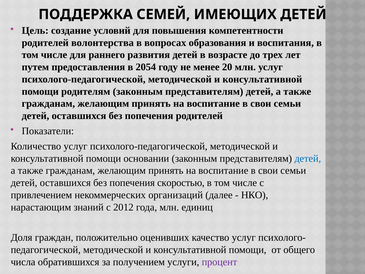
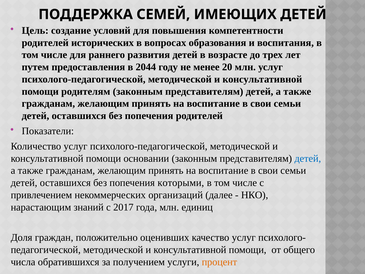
волонтерства: волонтерства -> исторических
2054: 2054 -> 2044
скоростью: скоростью -> которыми
2012: 2012 -> 2017
процент colour: purple -> orange
